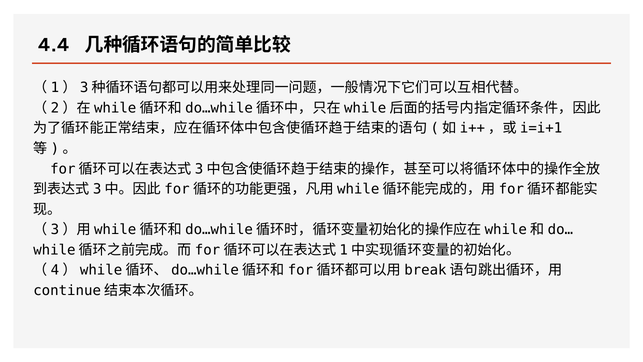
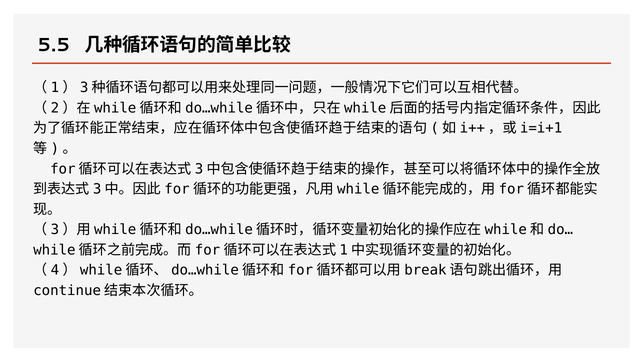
4.4: 4.4 -> 5.5
